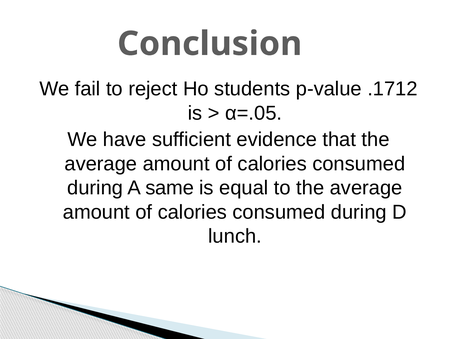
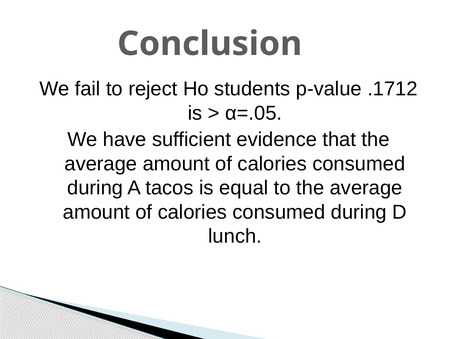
same: same -> tacos
